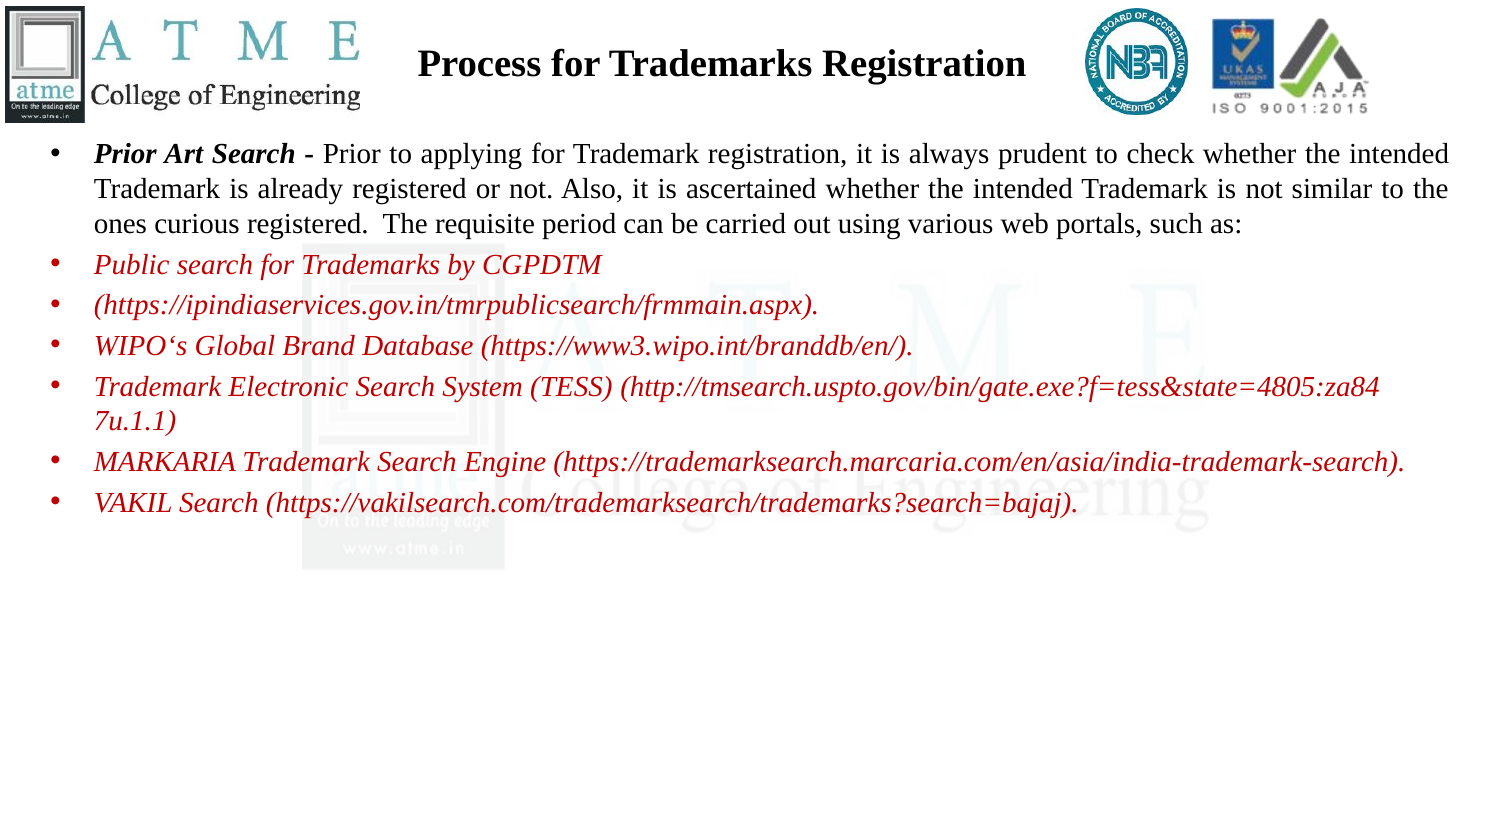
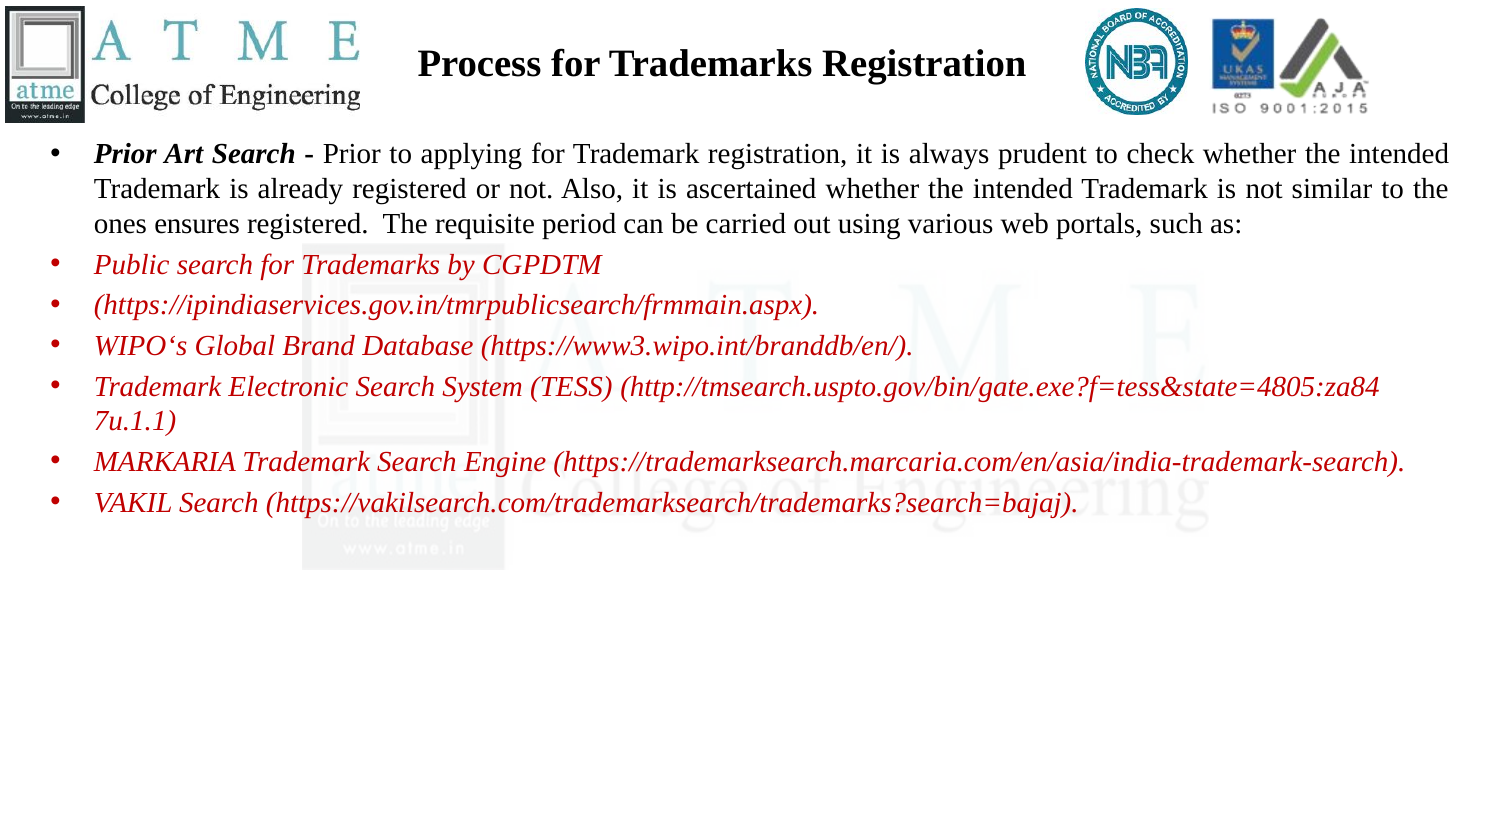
curious: curious -> ensures
